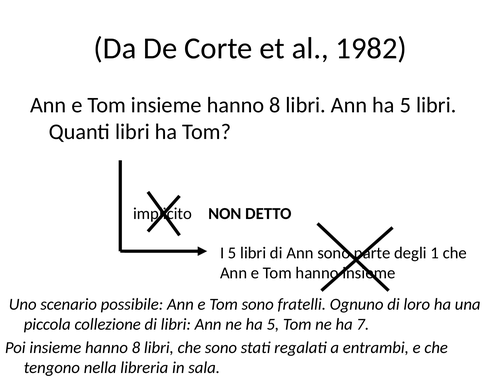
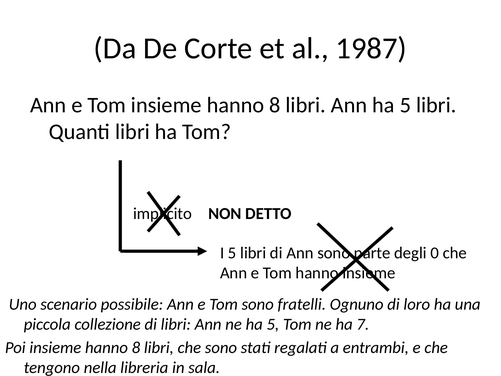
1982: 1982 -> 1987
1: 1 -> 0
